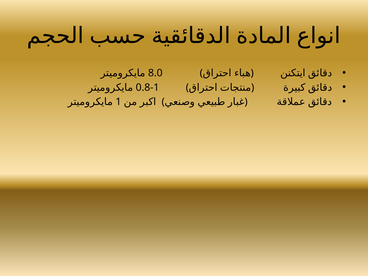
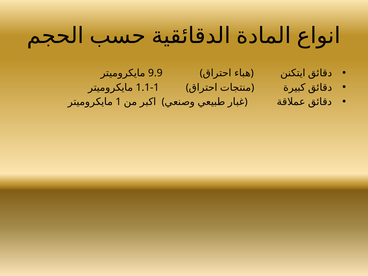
8.0: 8.0 -> 9.9
0.8: 0.8 -> 1.1
